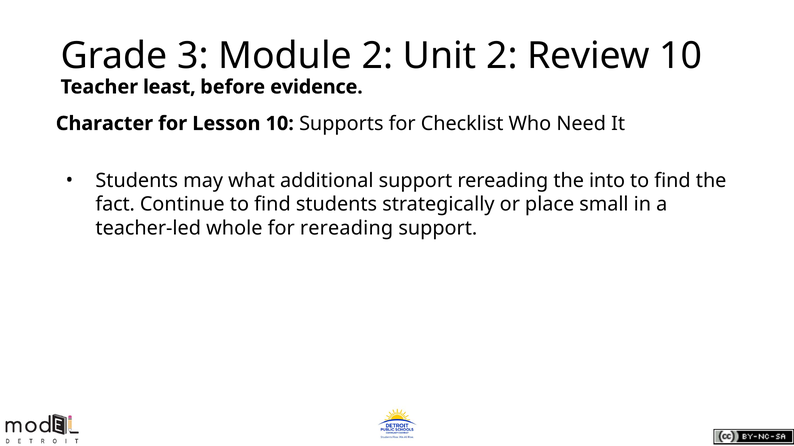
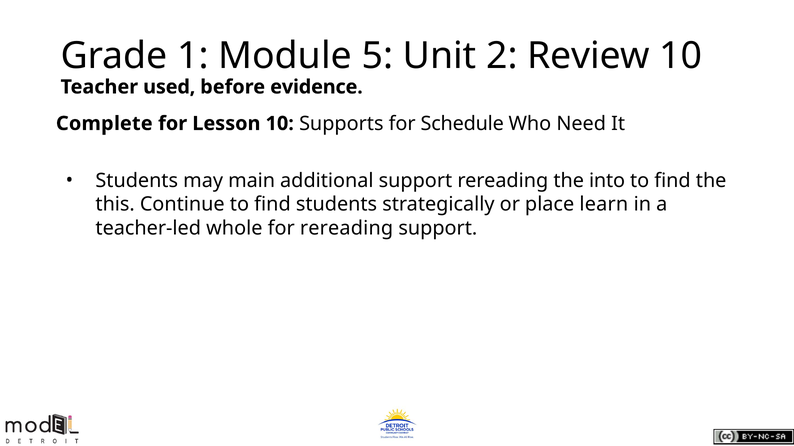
3: 3 -> 1
Module 2: 2 -> 5
least: least -> used
Character: Character -> Complete
Checklist: Checklist -> Schedule
what: what -> main
fact: fact -> this
small: small -> learn
